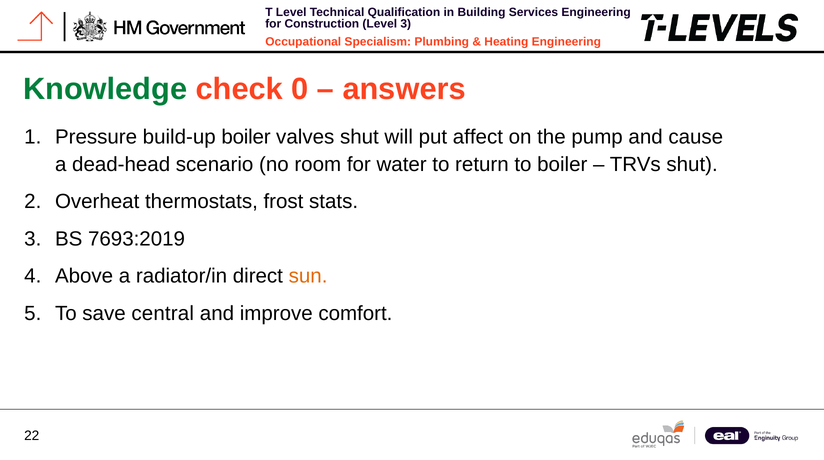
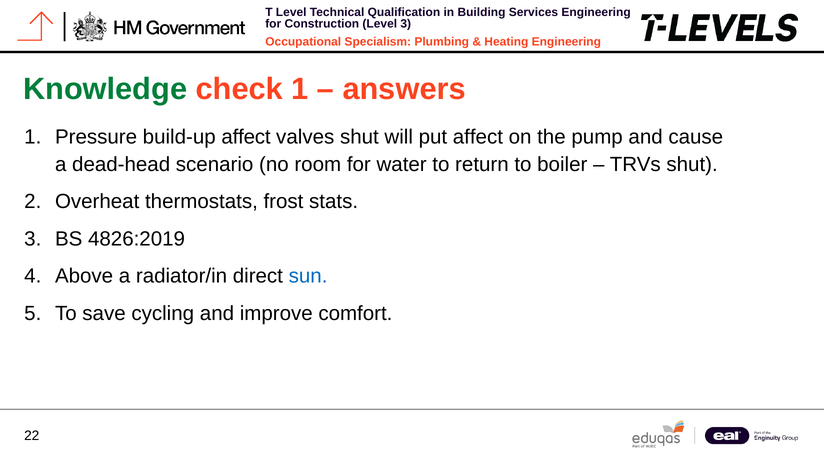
check 0: 0 -> 1
build-up boiler: boiler -> affect
7693:2019: 7693:2019 -> 4826:2019
sun colour: orange -> blue
central: central -> cycling
